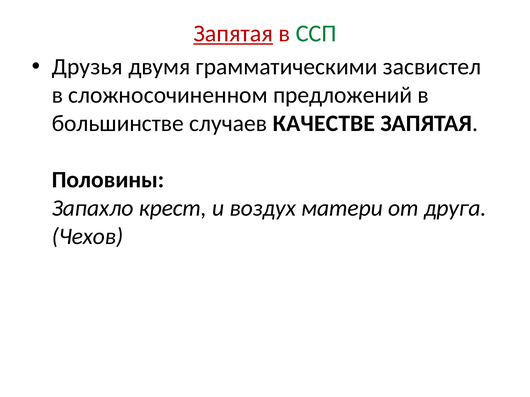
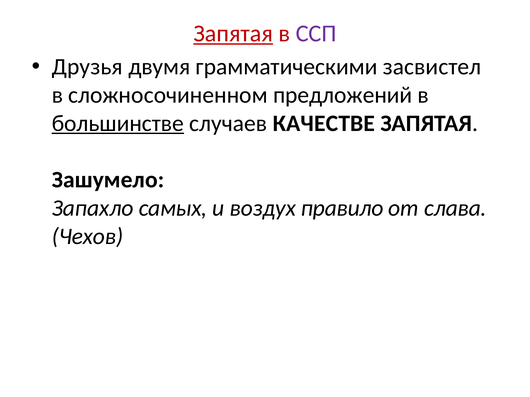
ССП colour: green -> purple
большинстве underline: none -> present
Половины: Половины -> Зашумело
крест: крест -> самых
матери: матери -> правило
друга: друга -> слава
